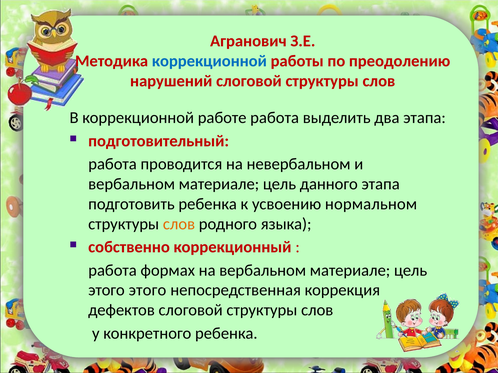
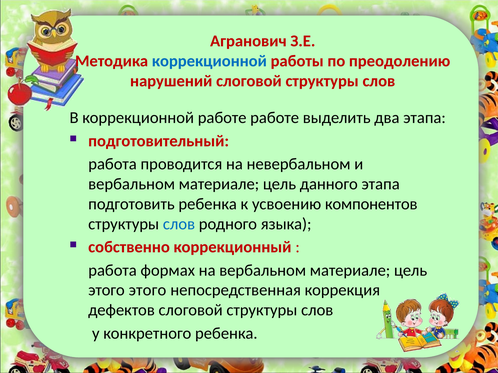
работе работа: работа -> работе
нормальном: нормальном -> компонентов
слов at (179, 224) colour: orange -> blue
